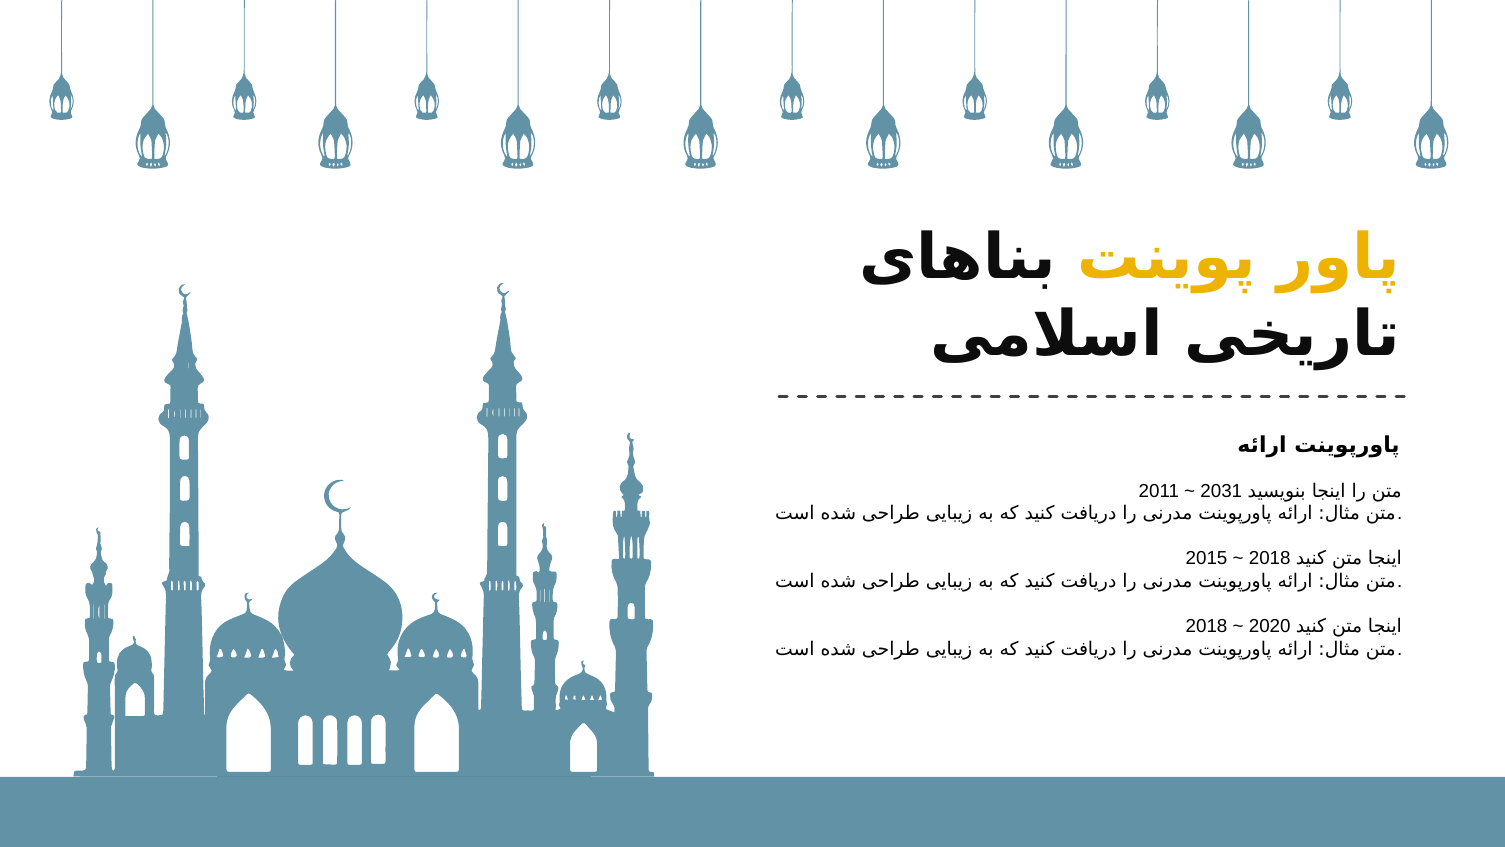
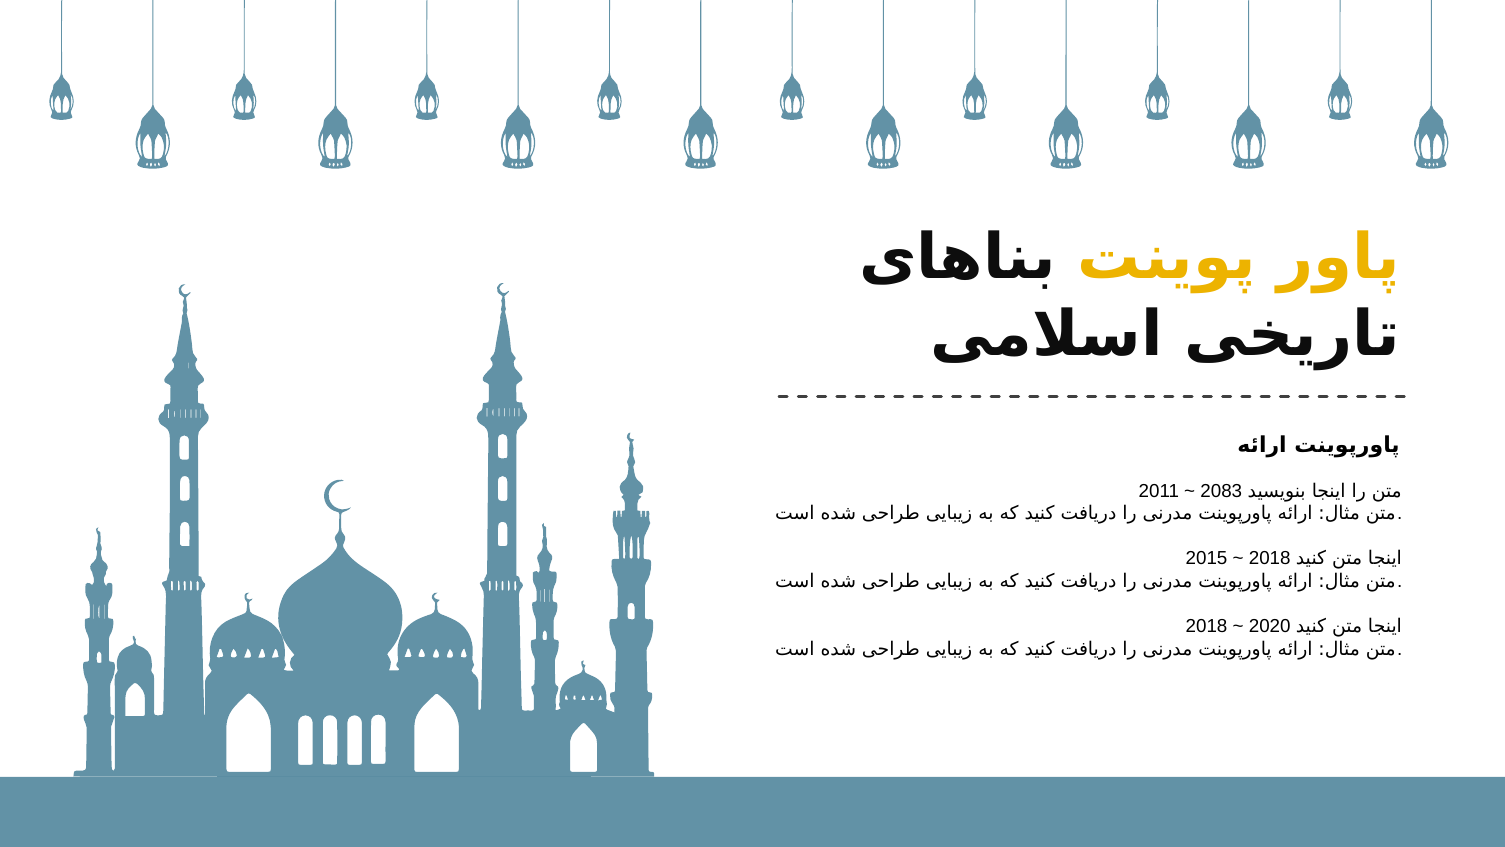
2031: 2031 -> 2083
